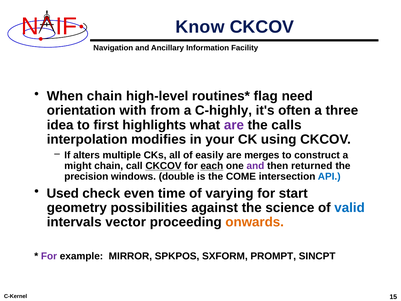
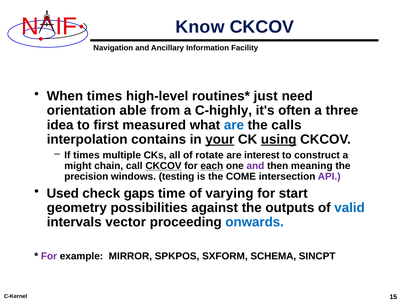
When chain: chain -> times
flag: flag -> just
with: with -> able
highlights: highlights -> measured
are at (234, 125) colour: purple -> blue
modifies: modifies -> contains
your underline: none -> present
using underline: none -> present
If alters: alters -> times
easily: easily -> rotate
merges: merges -> interest
returned: returned -> meaning
double: double -> testing
API colour: blue -> purple
even: even -> gaps
science: science -> outputs
onwards colour: orange -> blue
PROMPT: PROMPT -> SCHEMA
